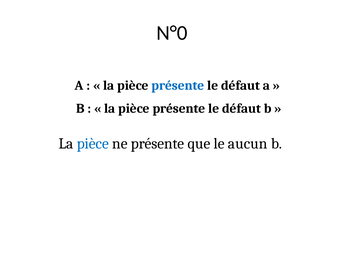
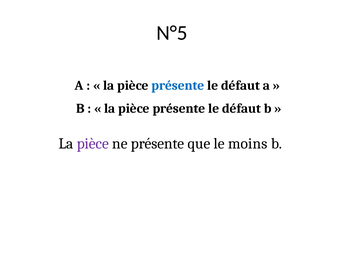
N°0: N°0 -> N°5
pièce at (93, 144) colour: blue -> purple
aucun: aucun -> moins
